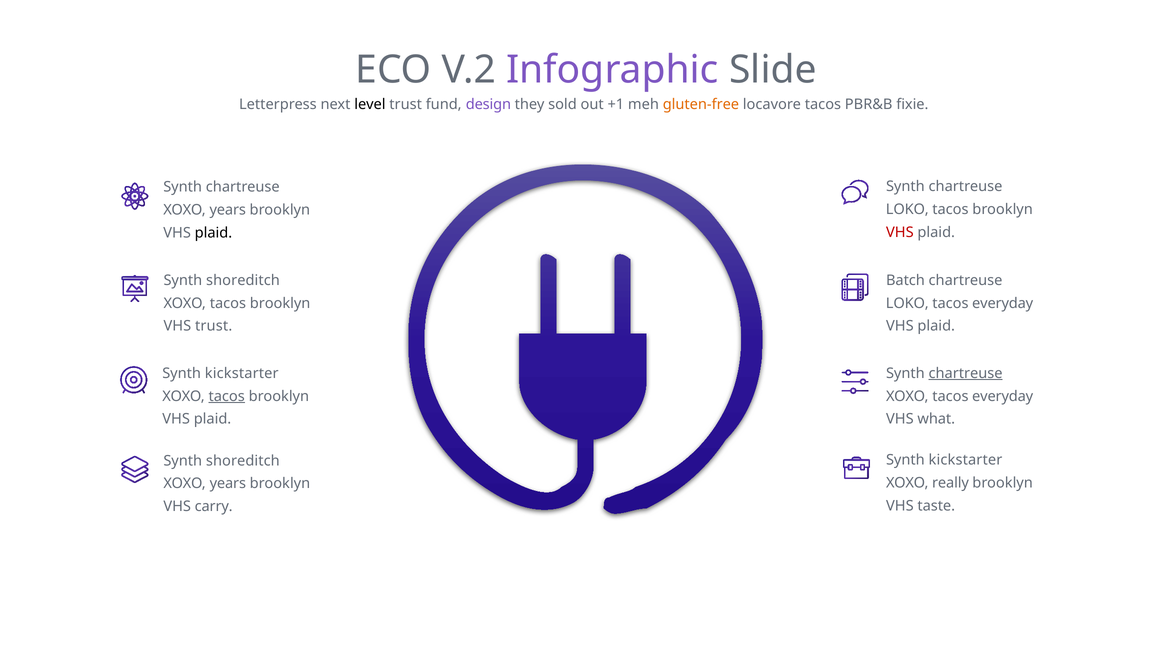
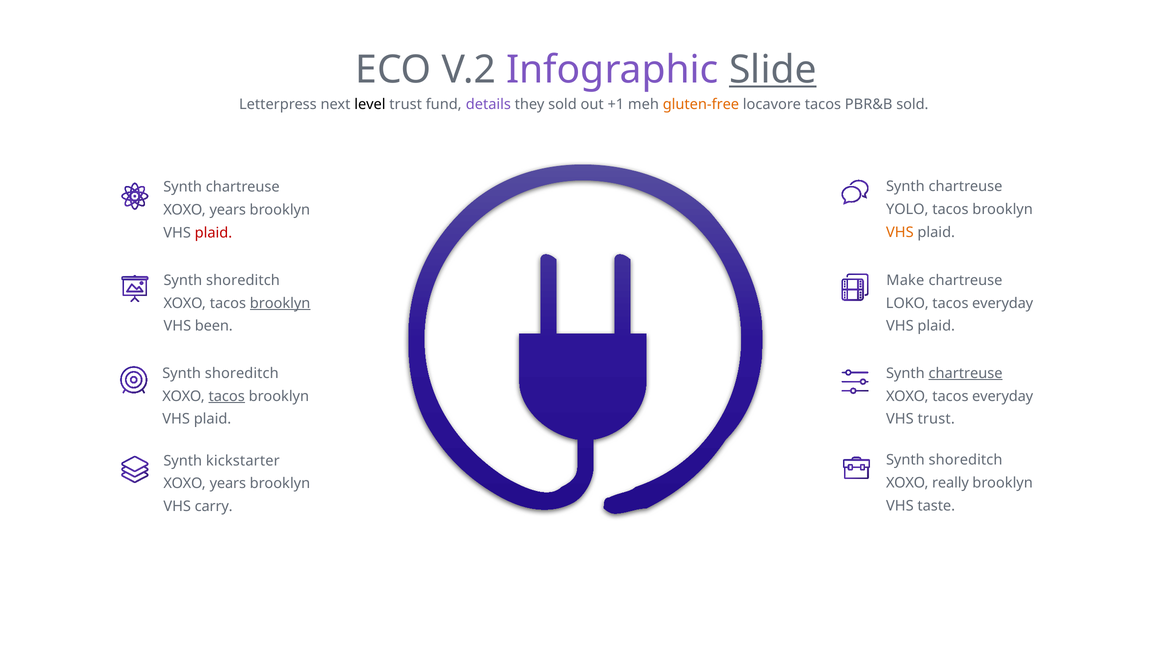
Slide underline: none -> present
design: design -> details
PBR&B fixie: fixie -> sold
LOKO at (907, 209): LOKO -> YOLO
VHS at (900, 232) colour: red -> orange
plaid at (213, 233) colour: black -> red
Batch: Batch -> Make
brooklyn at (280, 303) underline: none -> present
VHS trust: trust -> been
kickstarter at (242, 373): kickstarter -> shoreditch
VHS what: what -> trust
kickstarter at (965, 460): kickstarter -> shoreditch
shoreditch at (243, 460): shoreditch -> kickstarter
